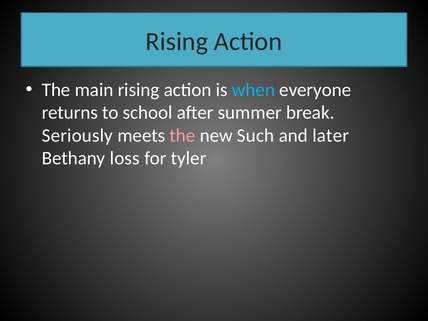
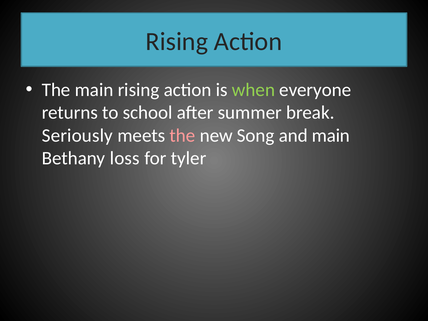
when colour: light blue -> light green
Such: Such -> Song
and later: later -> main
